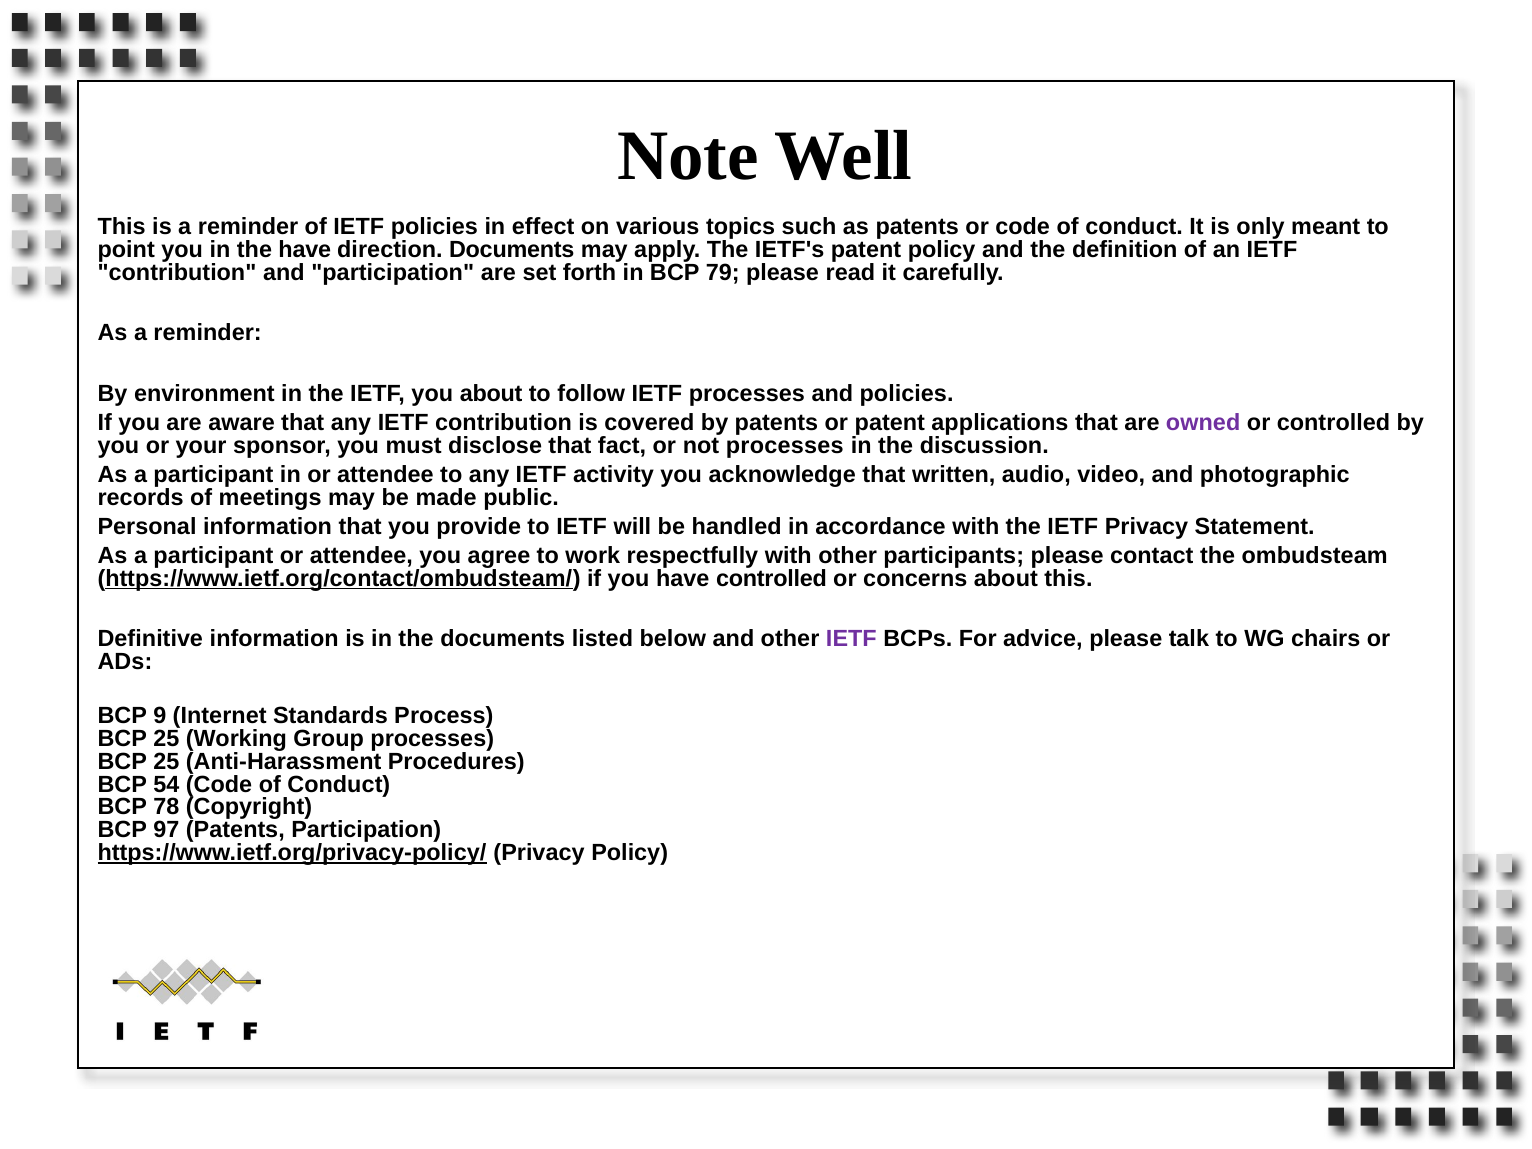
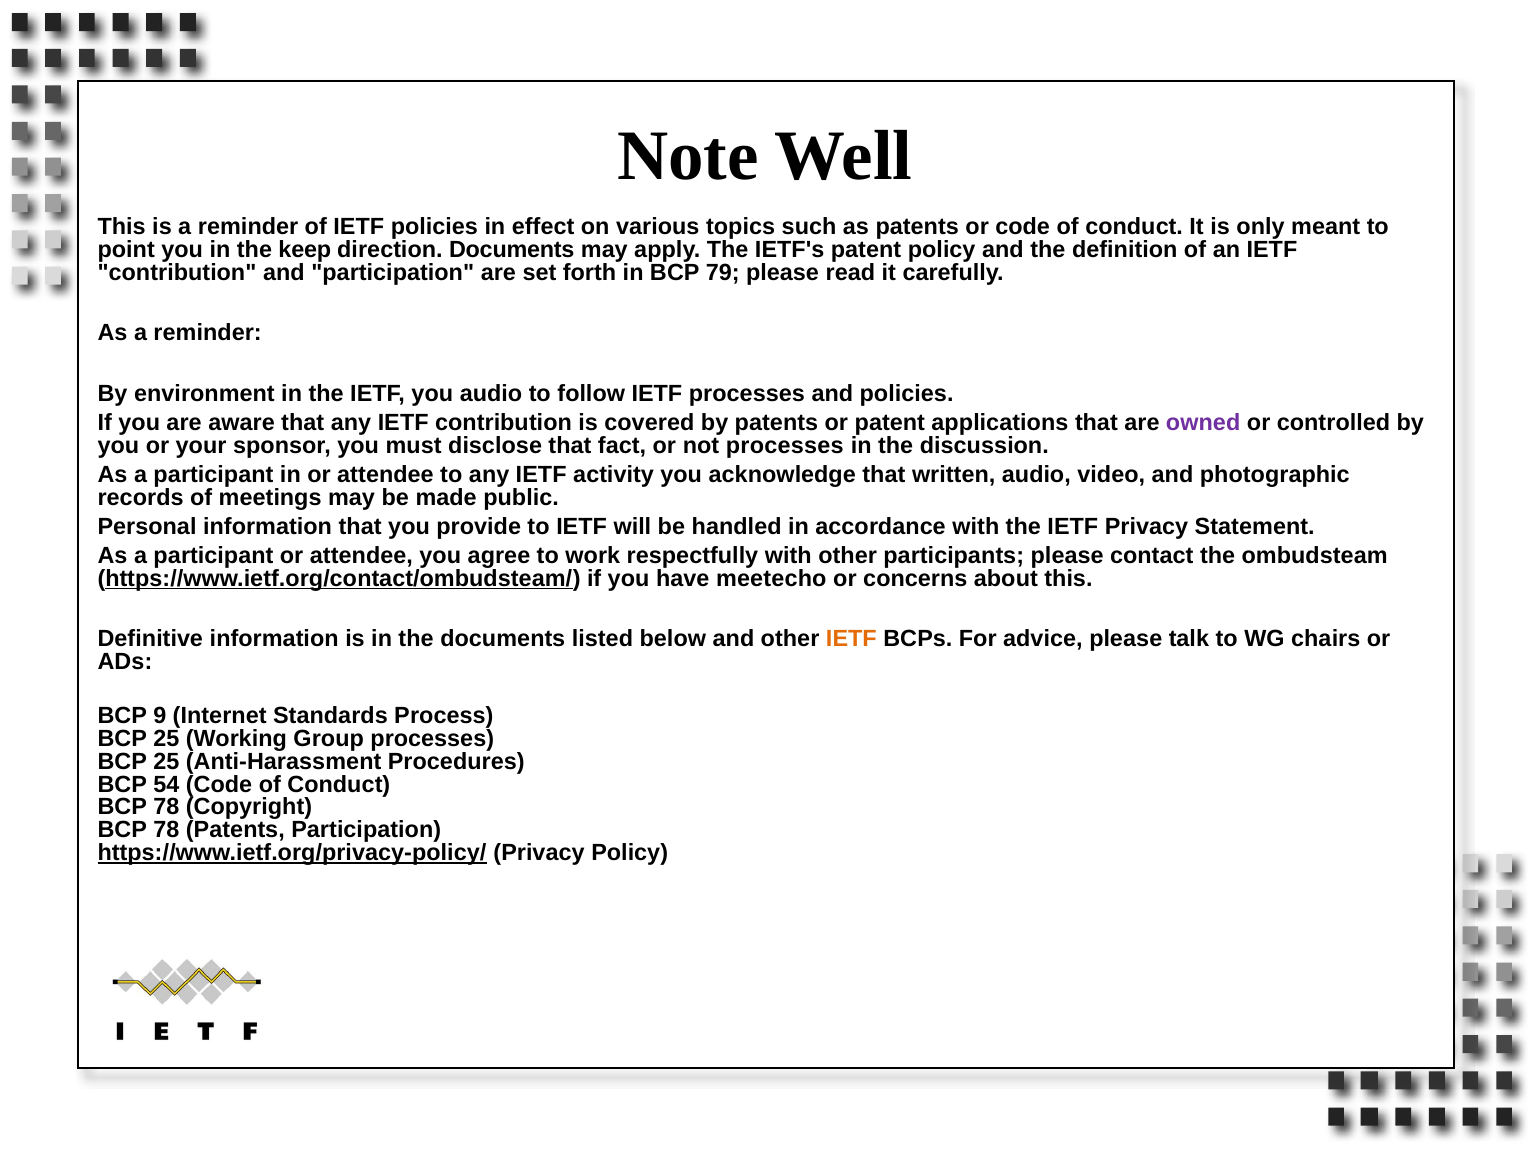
the have: have -> keep
you about: about -> audio
have controlled: controlled -> meetecho
IETF at (851, 639) colour: purple -> orange
97 at (166, 830): 97 -> 78
